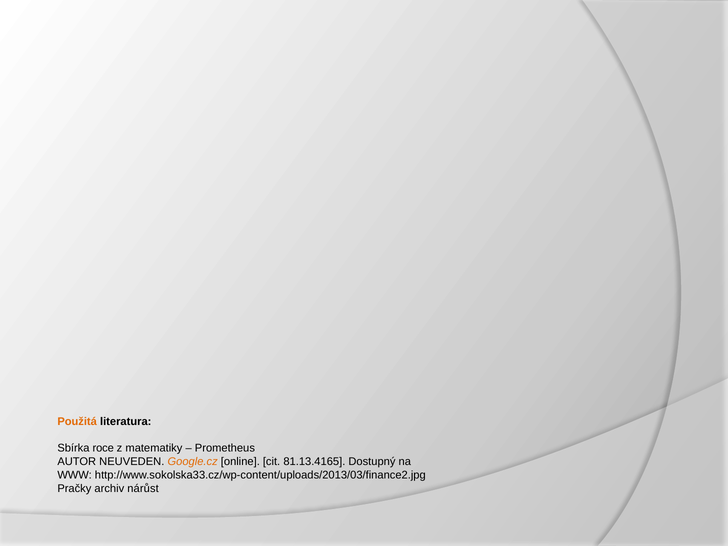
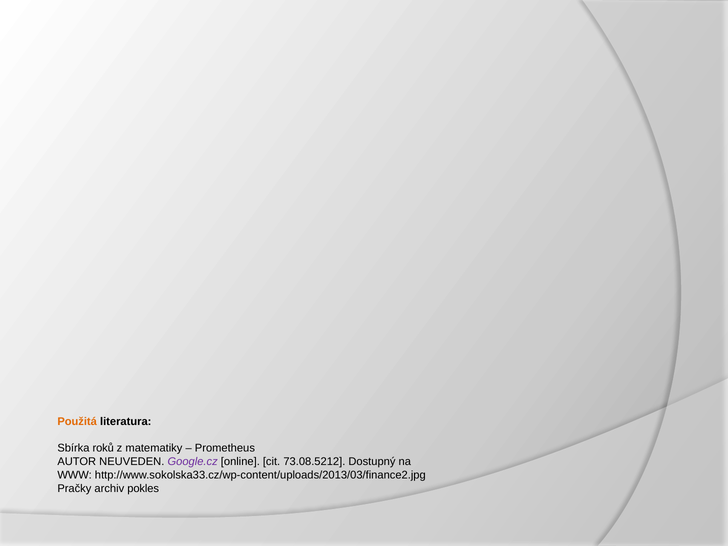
roce: roce -> roků
Google.cz colour: orange -> purple
81.13.4165: 81.13.4165 -> 73.08.5212
nárůst: nárůst -> pokles
